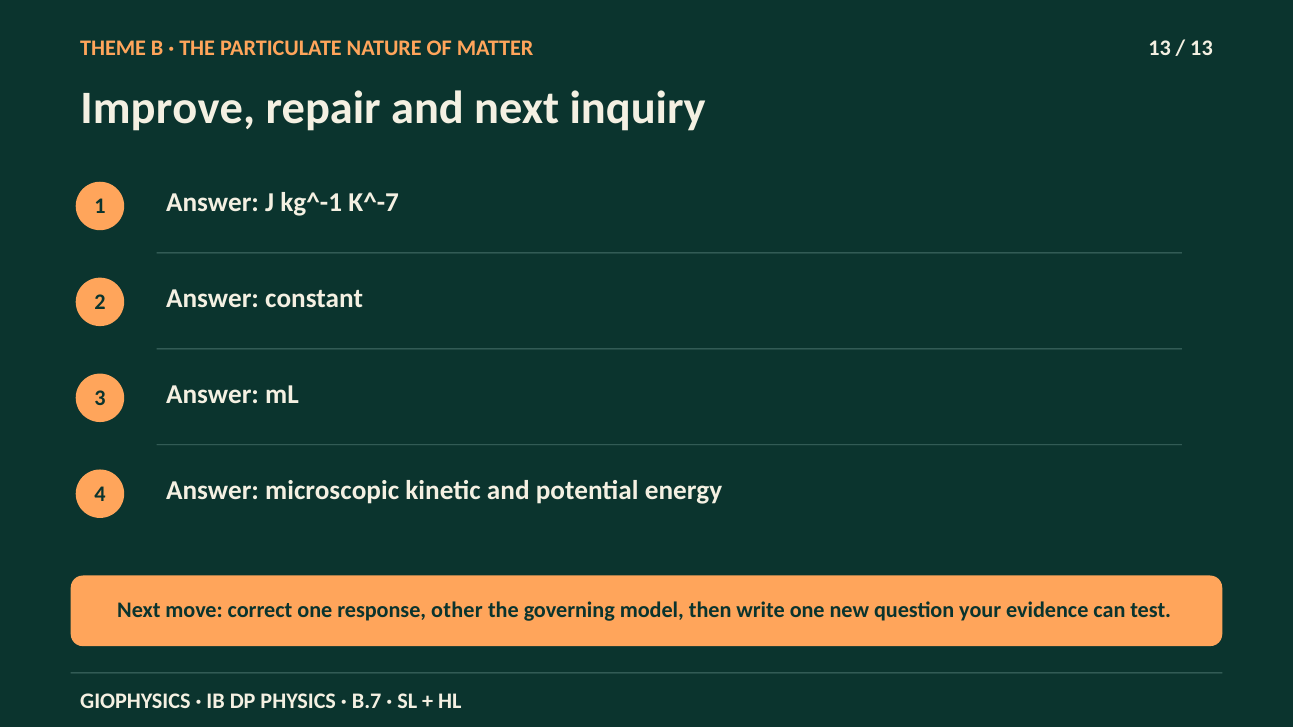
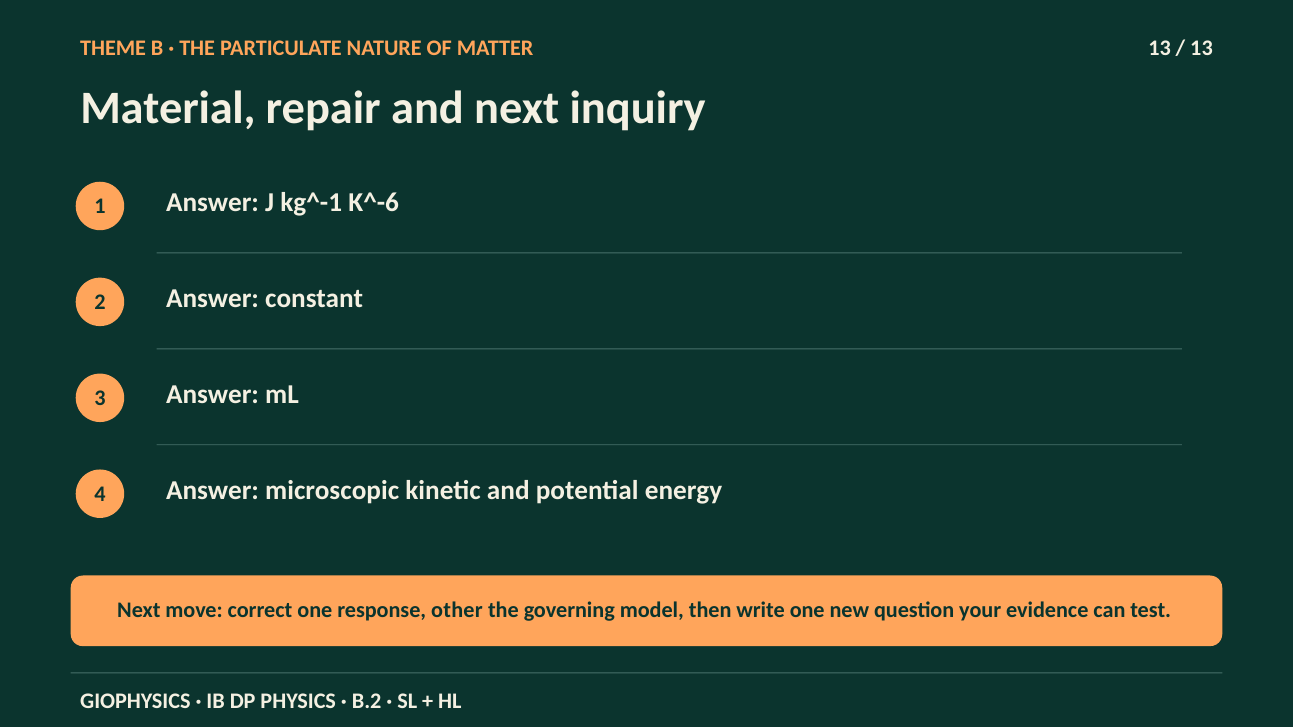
Improve: Improve -> Material
K^-7: K^-7 -> K^-6
B.7: B.7 -> B.2
